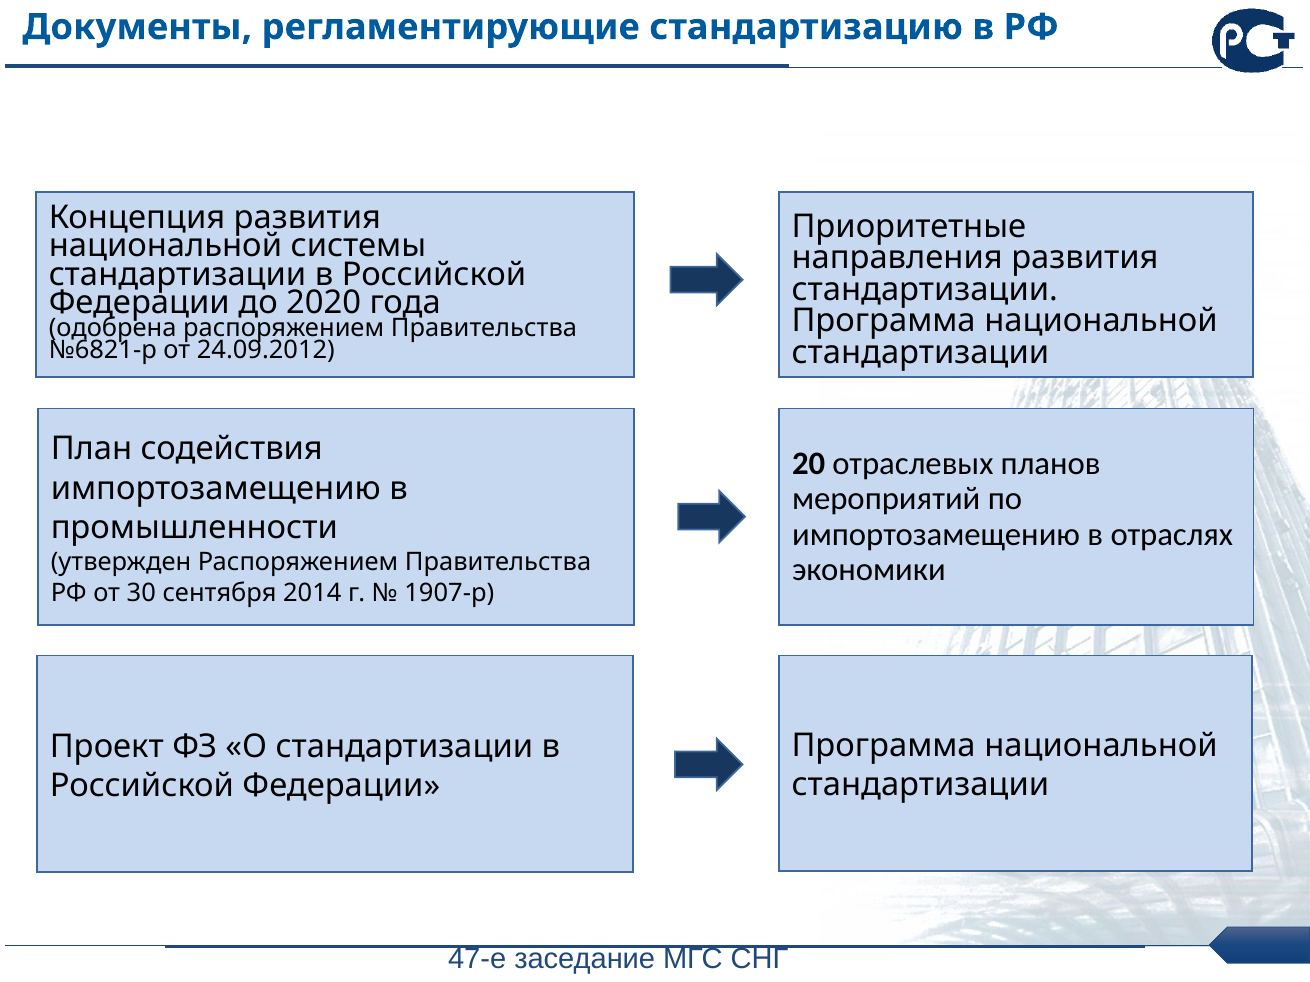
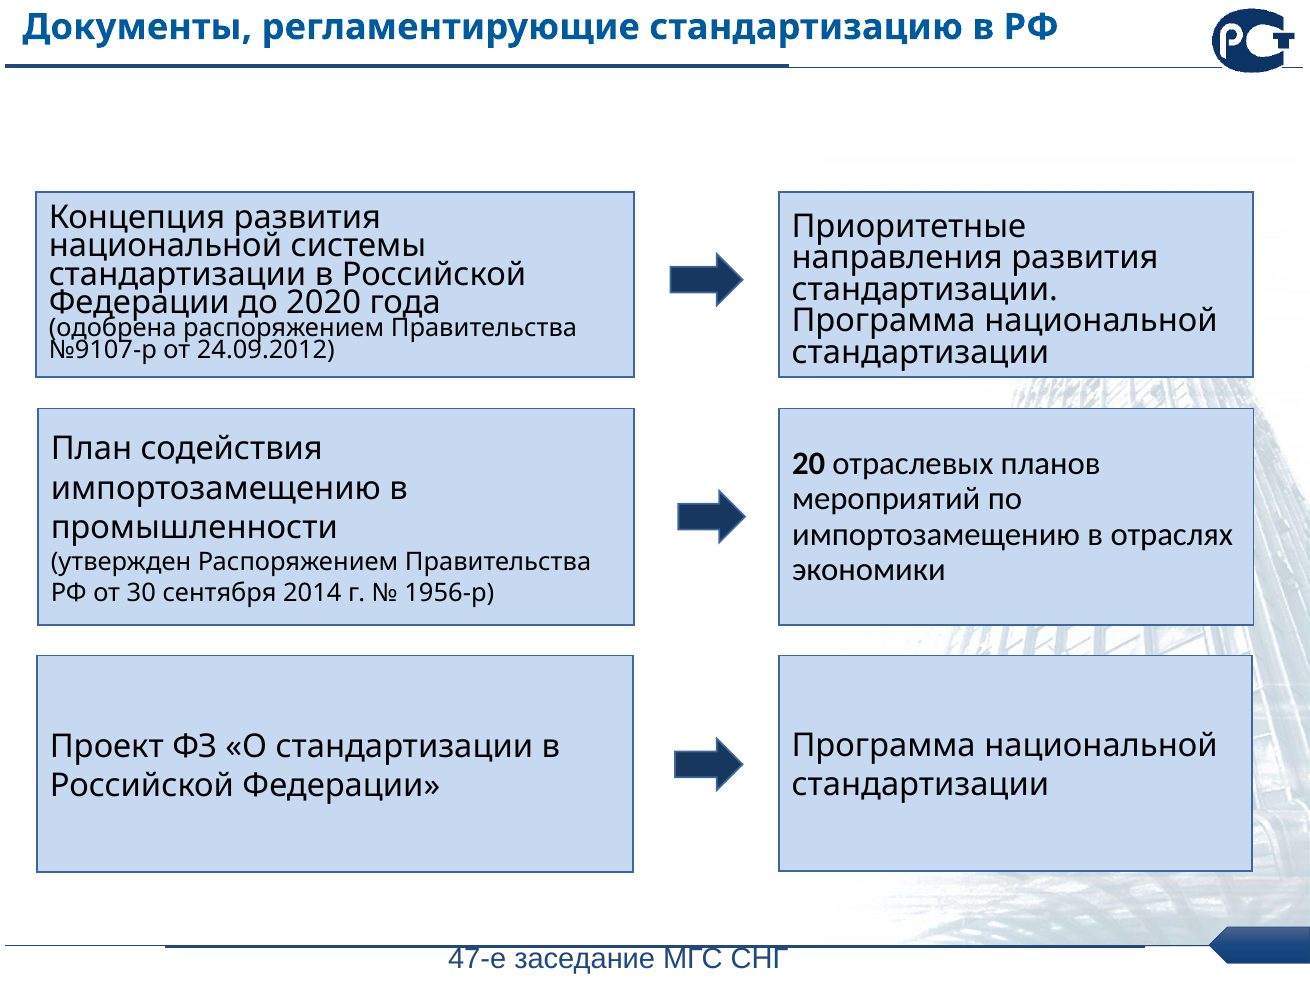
№6821-р: №6821-р -> №9107-р
1907-р: 1907-р -> 1956-р
